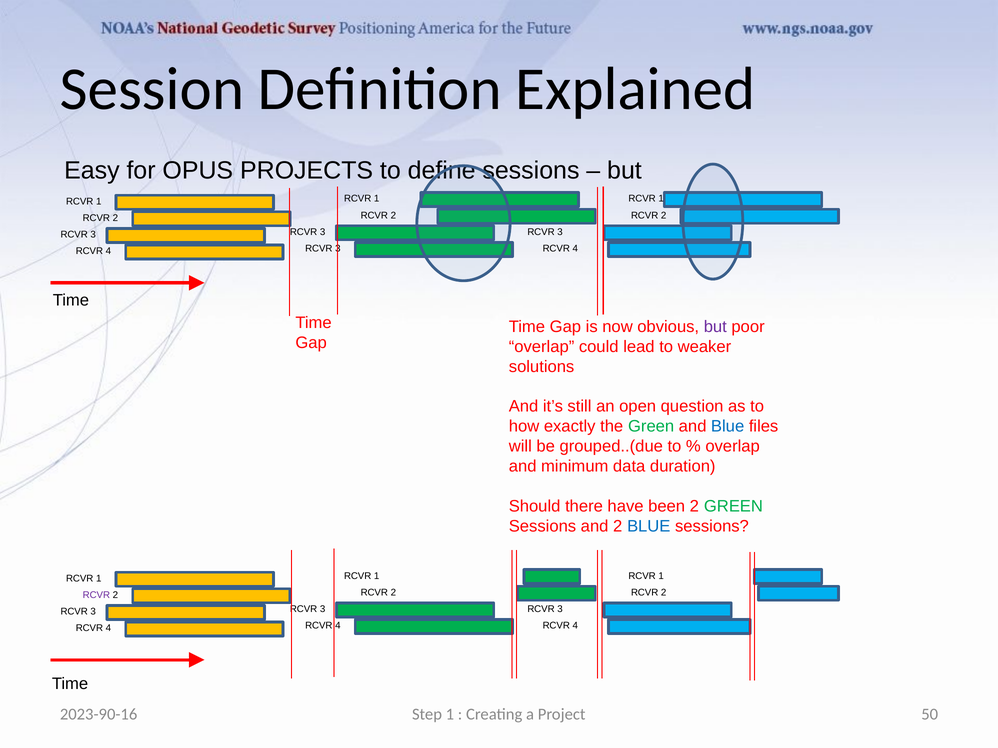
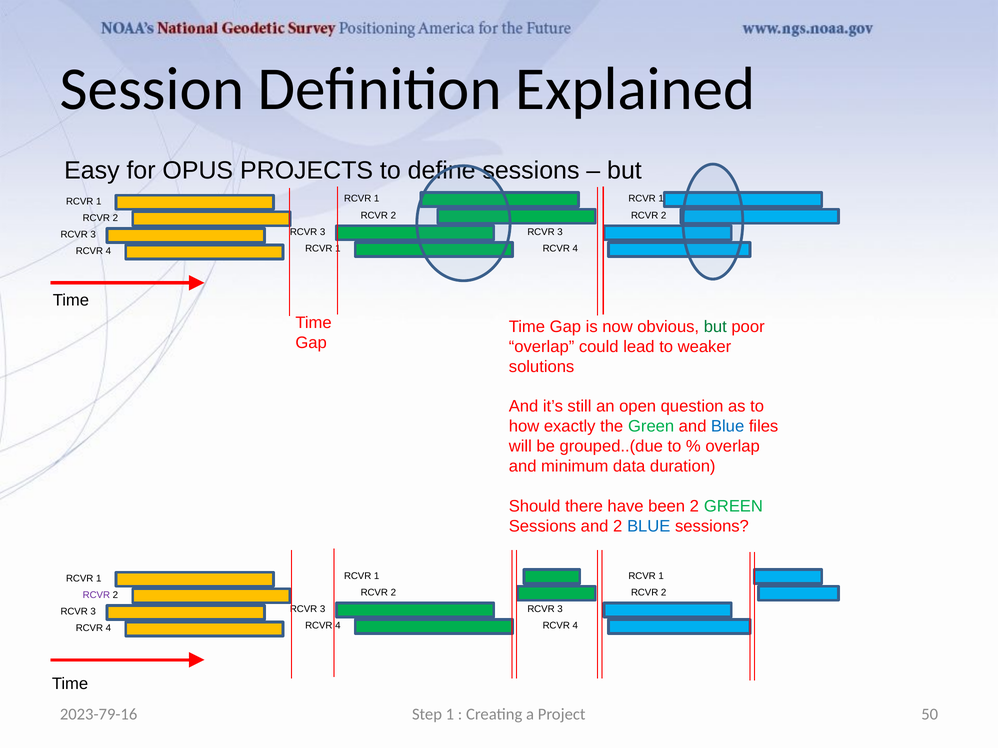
3 at (338, 249): 3 -> 1
but at (715, 327) colour: purple -> green
2023-90-16: 2023-90-16 -> 2023-79-16
